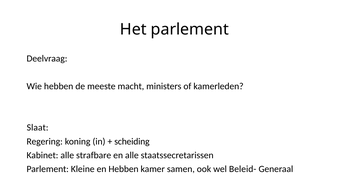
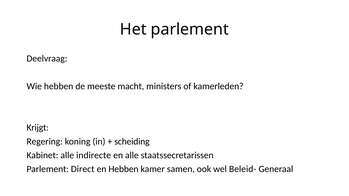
Slaat: Slaat -> Krijgt
strafbare: strafbare -> indirecte
Kleine: Kleine -> Direct
